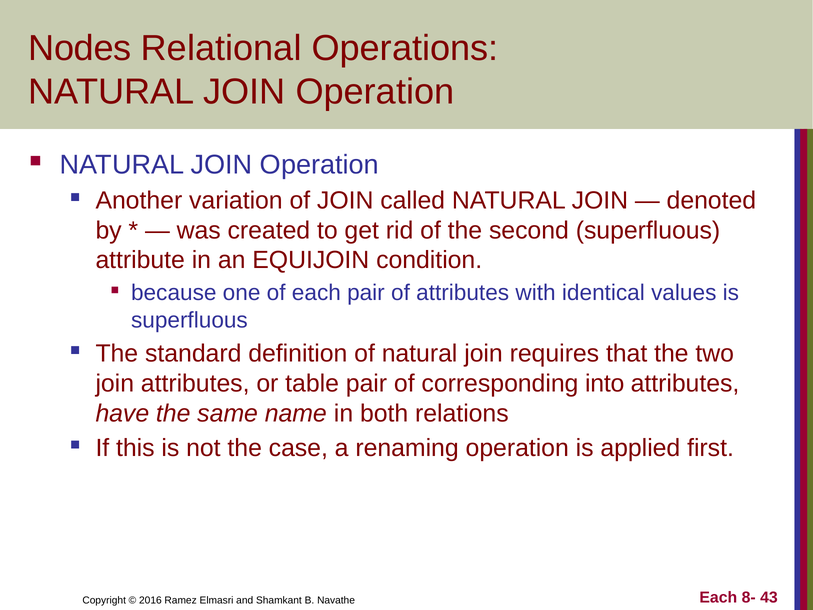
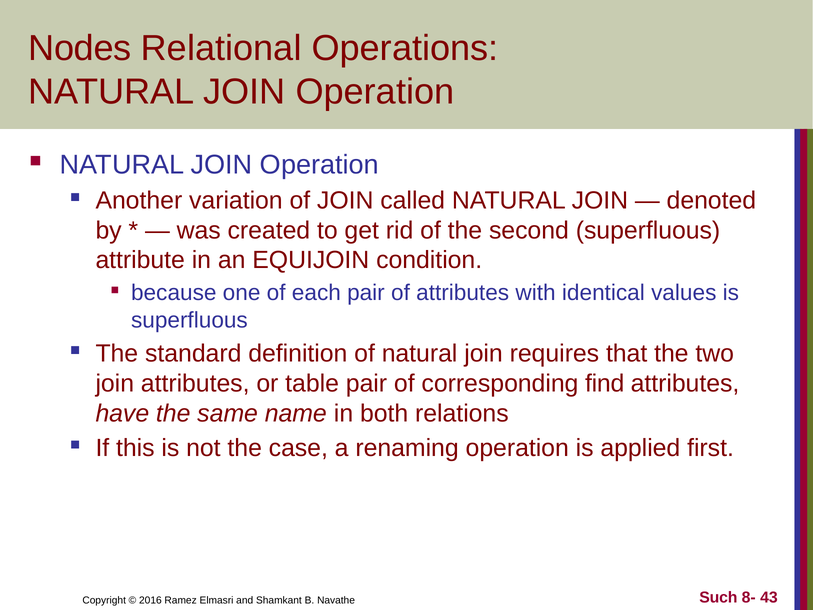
into: into -> find
Each at (718, 597): Each -> Such
